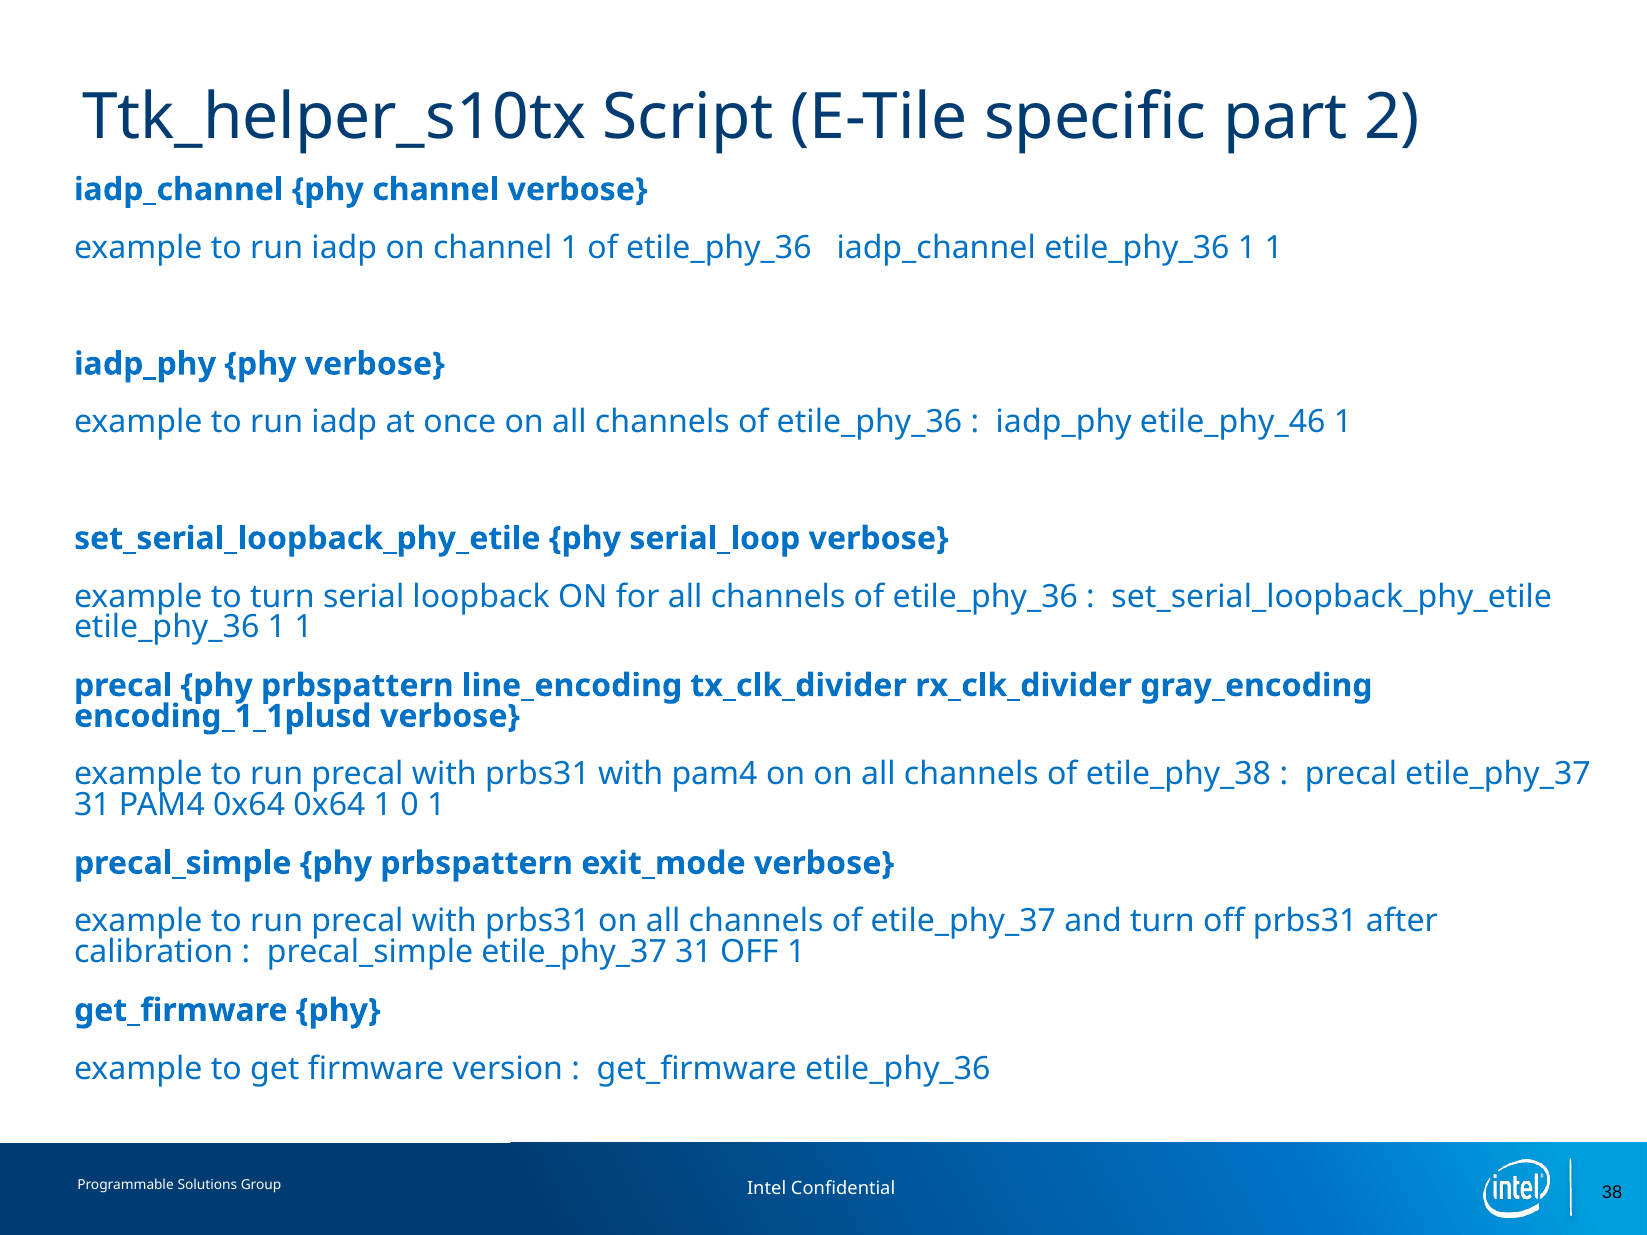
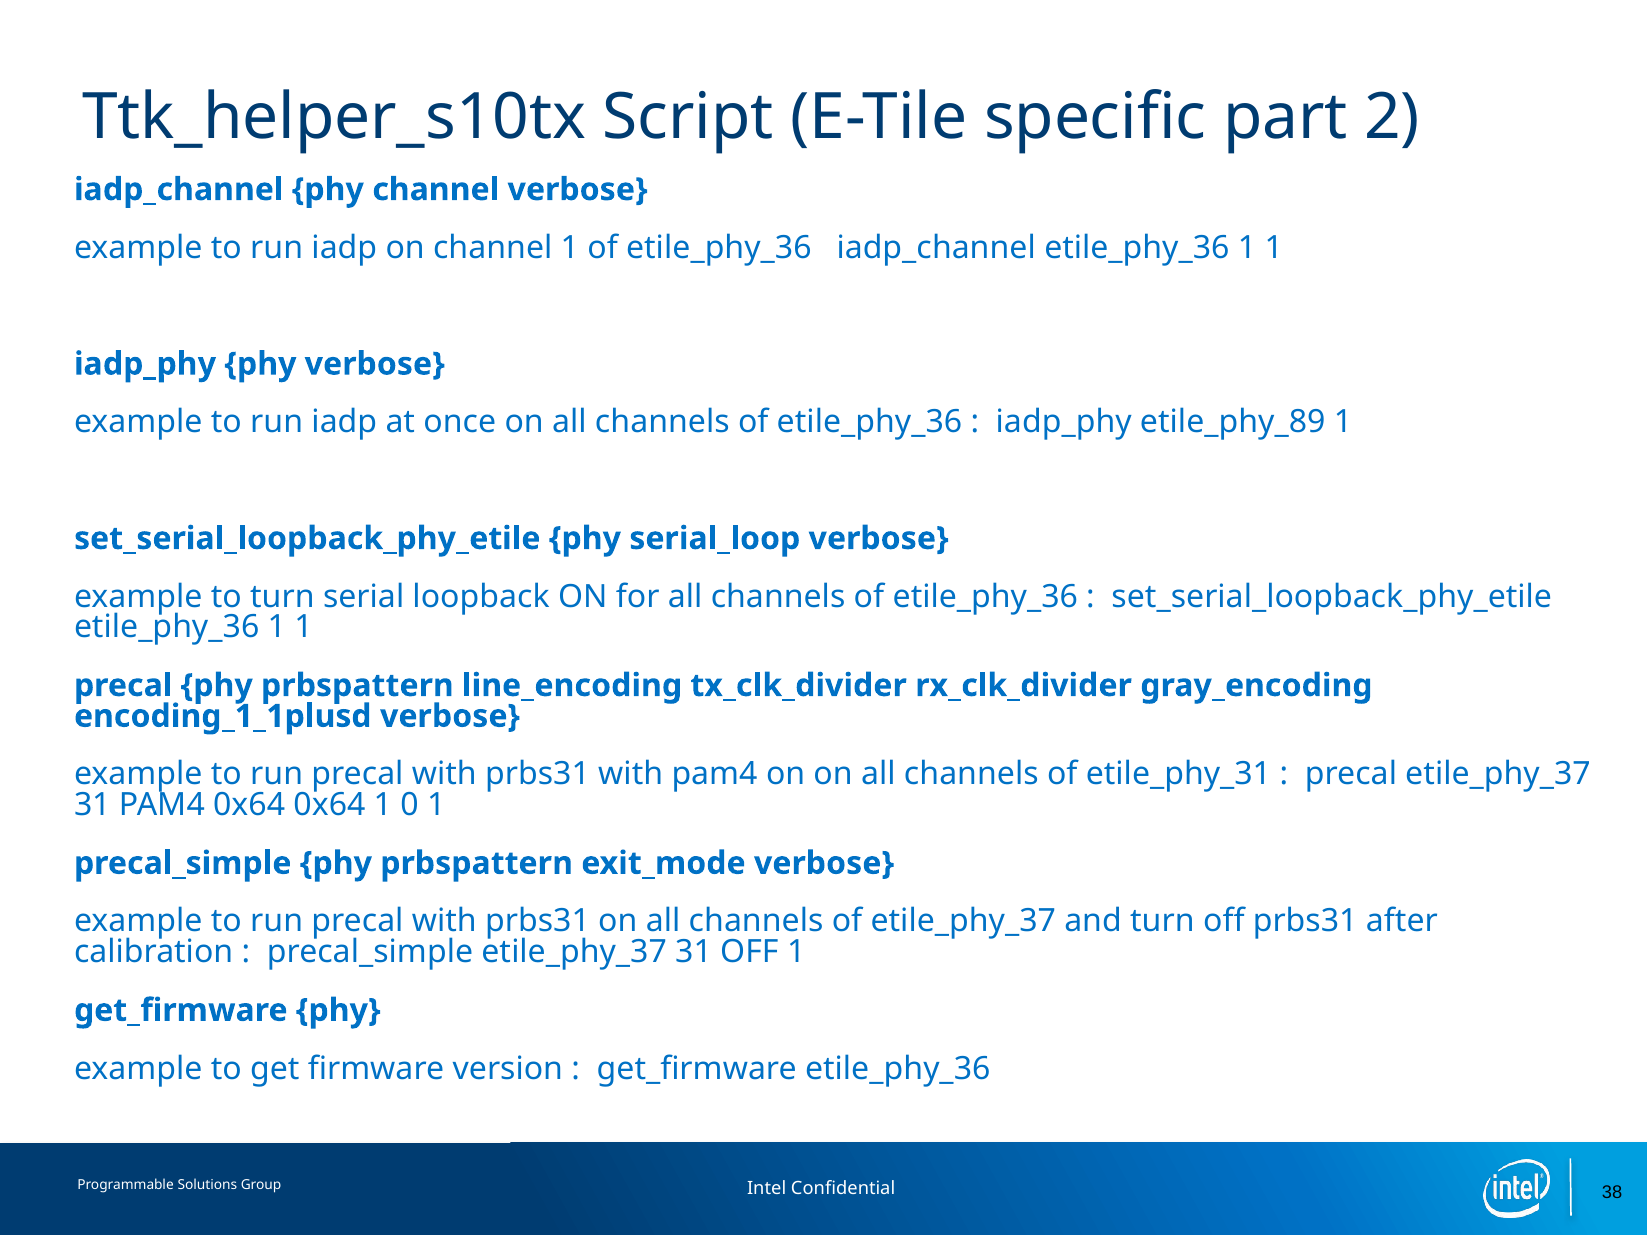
etile_phy_46: etile_phy_46 -> etile_phy_89
etile_phy_38: etile_phy_38 -> etile_phy_31
